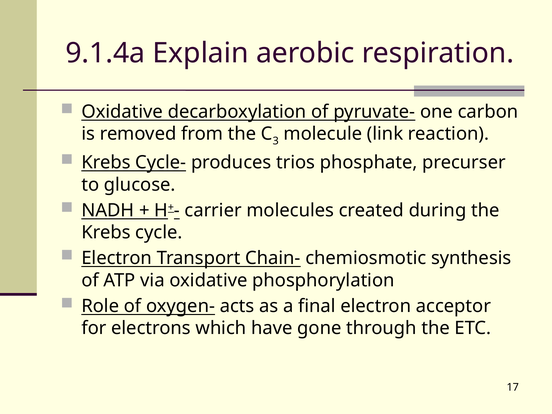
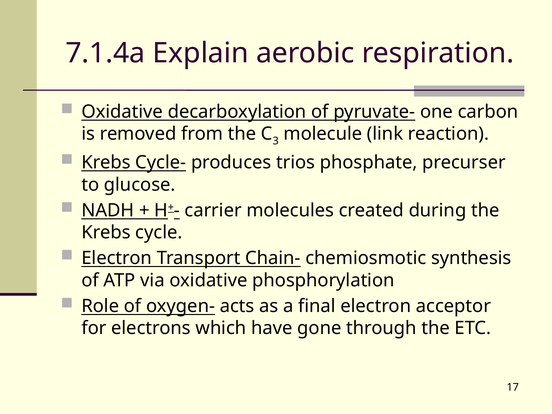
9.1.4a: 9.1.4a -> 7.1.4a
